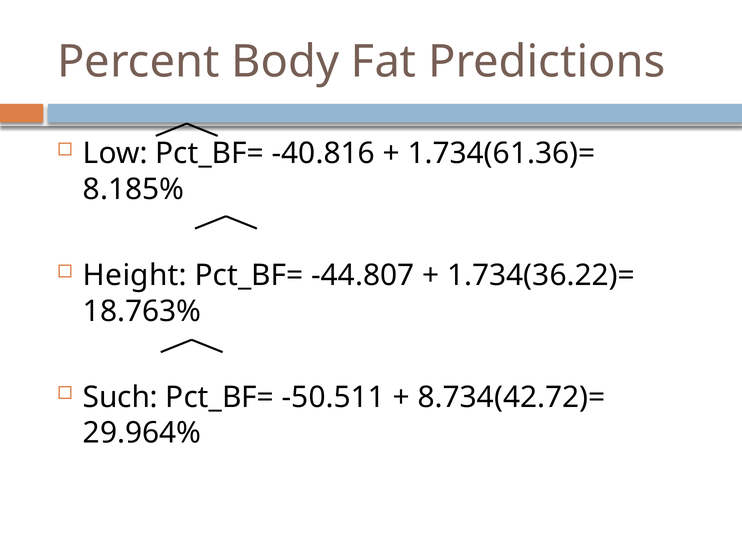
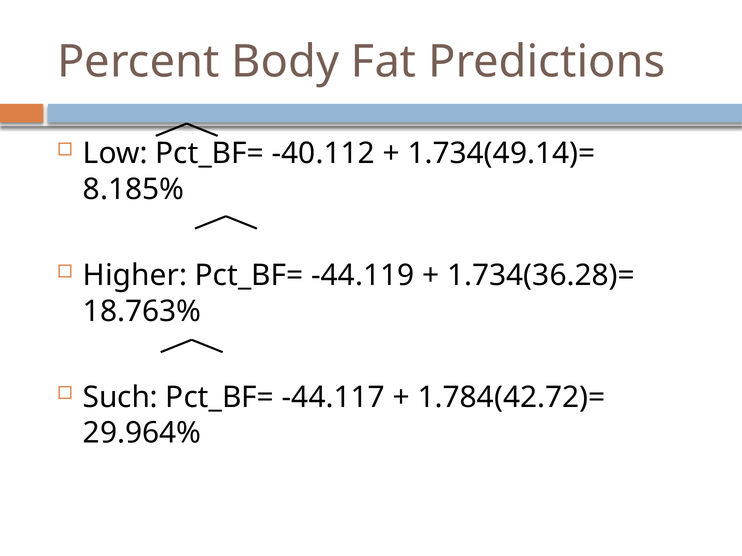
-40.816: -40.816 -> -40.112
1.734(61.36)=: 1.734(61.36)= -> 1.734(49.14)=
Height: Height -> Higher
-44.807: -44.807 -> -44.119
1.734(36.22)=: 1.734(36.22)= -> 1.734(36.28)=
-50.511: -50.511 -> -44.117
8.734(42.72)=: 8.734(42.72)= -> 1.784(42.72)=
